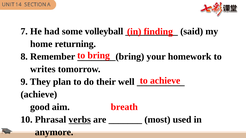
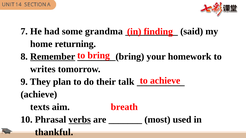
volleyball: volleyball -> grandma
Remember underline: none -> present
well: well -> talk
good: good -> texts
anymore: anymore -> thankful
